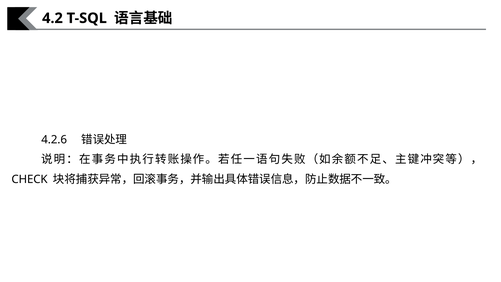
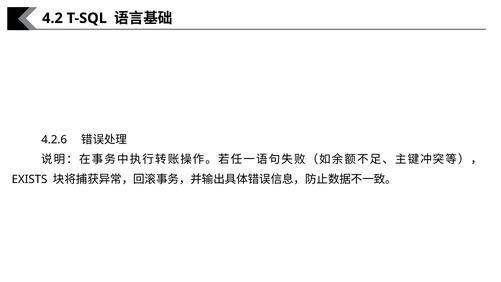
CHECK: CHECK -> EXISTS
